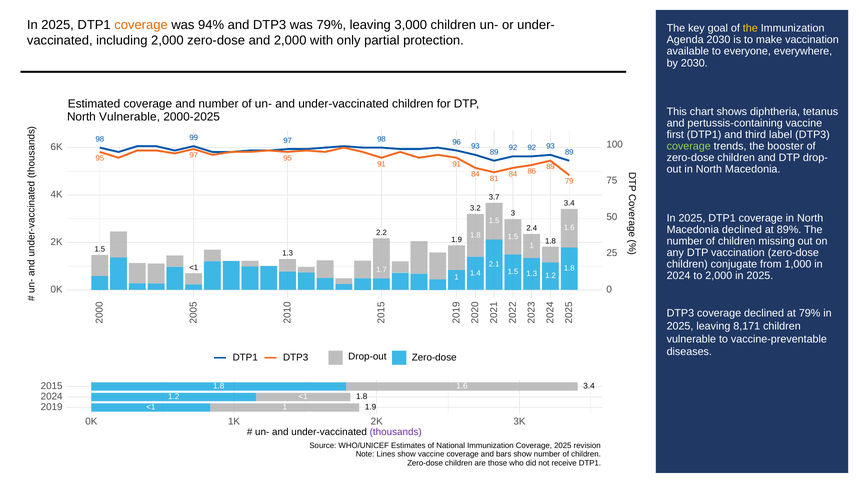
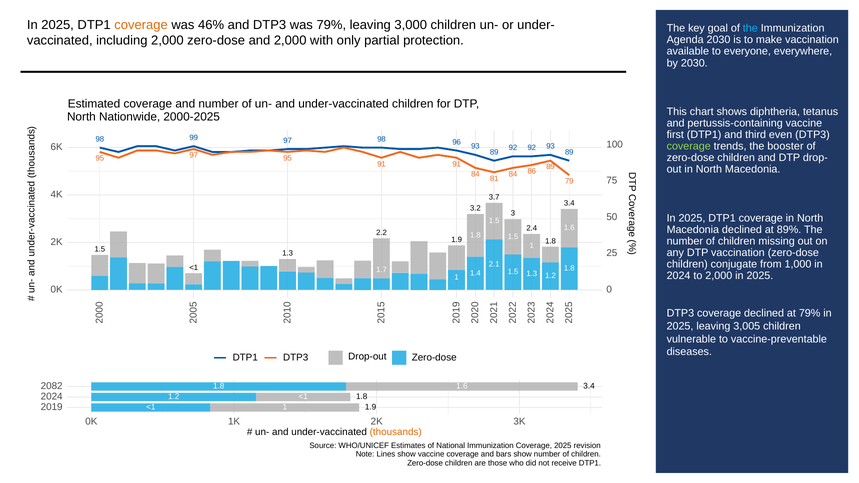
94%: 94% -> 46%
the at (750, 28) colour: yellow -> light blue
North Vulnerable: Vulnerable -> Nationwide
label: label -> even
8,171: 8,171 -> 3,005
2015: 2015 -> 2082
thousands colour: purple -> orange
